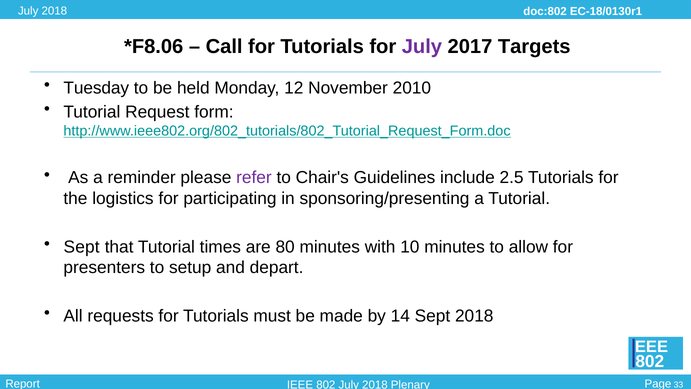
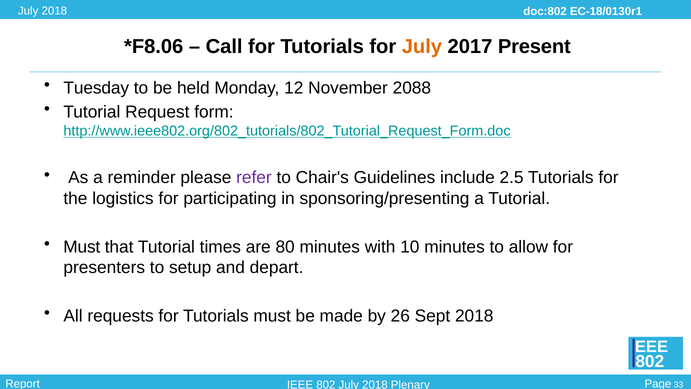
July at (422, 46) colour: purple -> orange
Targets: Targets -> Present
2010: 2010 -> 2088
Sept at (82, 247): Sept -> Must
14: 14 -> 26
